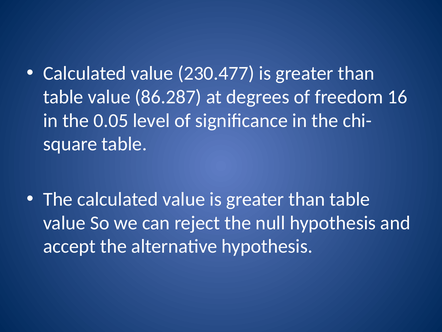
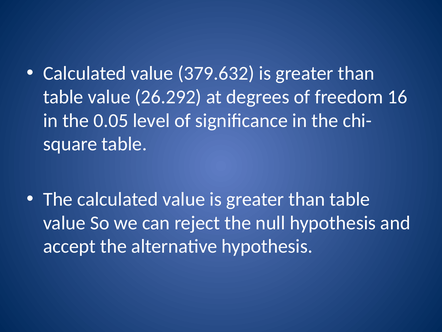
230.477: 230.477 -> 379.632
86.287: 86.287 -> 26.292
